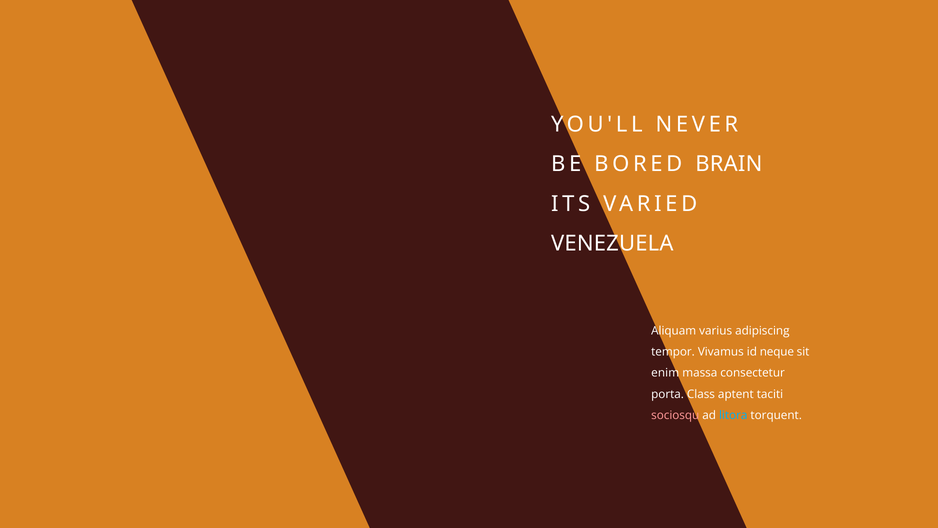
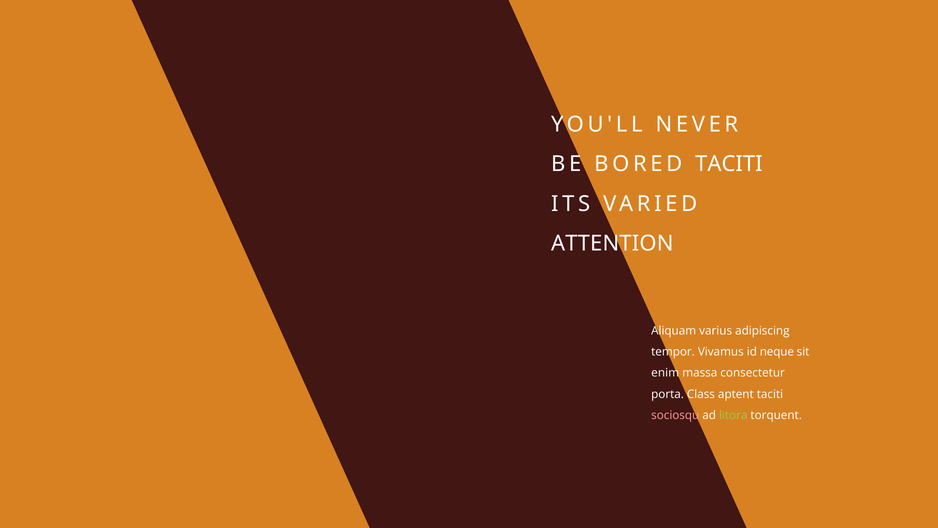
BORED BRAIN: BRAIN -> TACITI
VENEZUELA: VENEZUELA -> ATTENTION
litora colour: light blue -> light green
